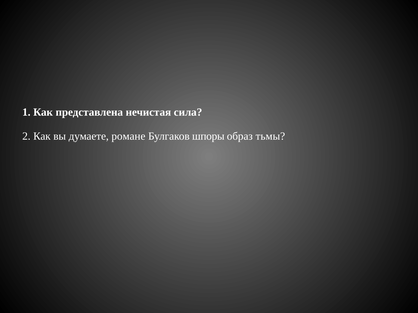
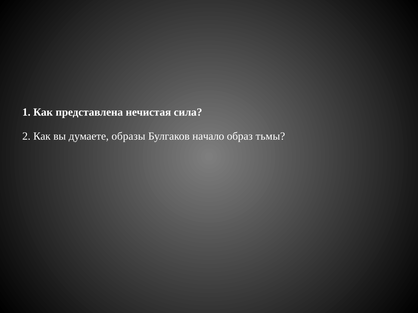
романе: романе -> образы
шпоры: шпоры -> начало
